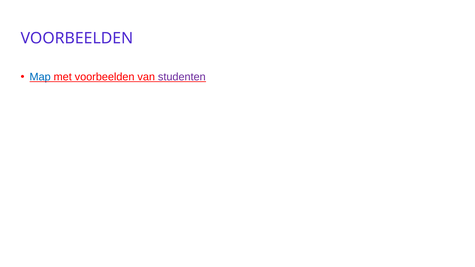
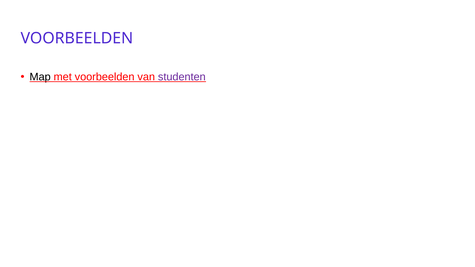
Map colour: blue -> black
